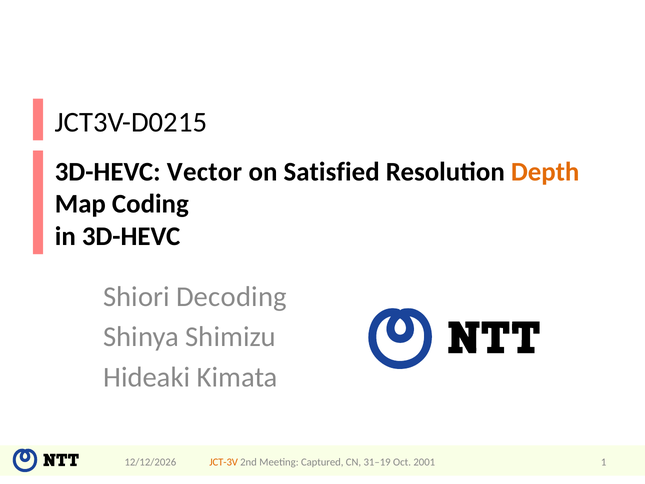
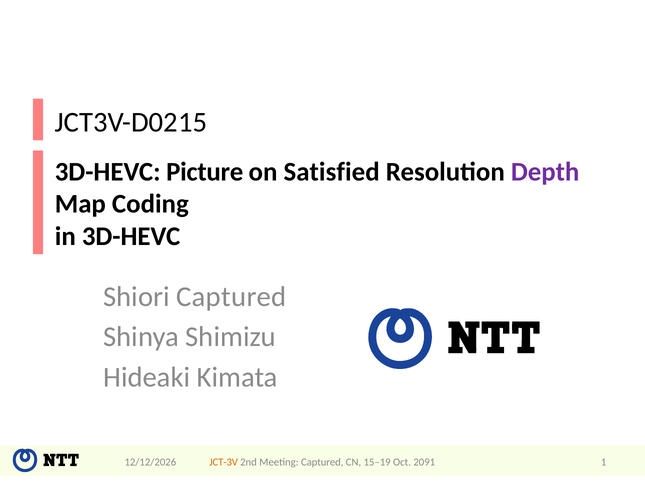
Vector: Vector -> Picture
Depth colour: orange -> purple
Shiori Decoding: Decoding -> Captured
31–19: 31–19 -> 15–19
2001: 2001 -> 2091
